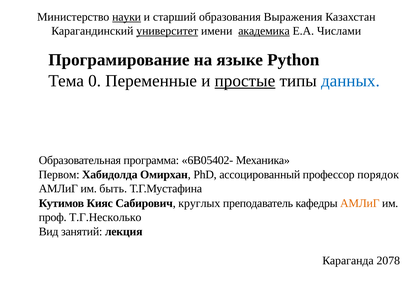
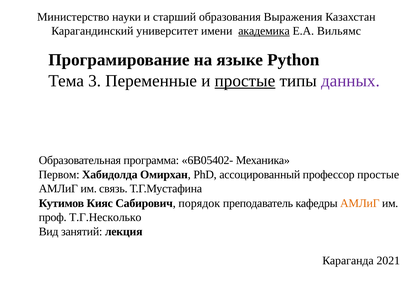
науки underline: present -> none
университет underline: present -> none
Числами: Числами -> Вильямс
0: 0 -> 3
данных colour: blue -> purple
профессор порядок: порядок -> простые
быть: быть -> связь
круглых: круглых -> порядок
2078: 2078 -> 2021
